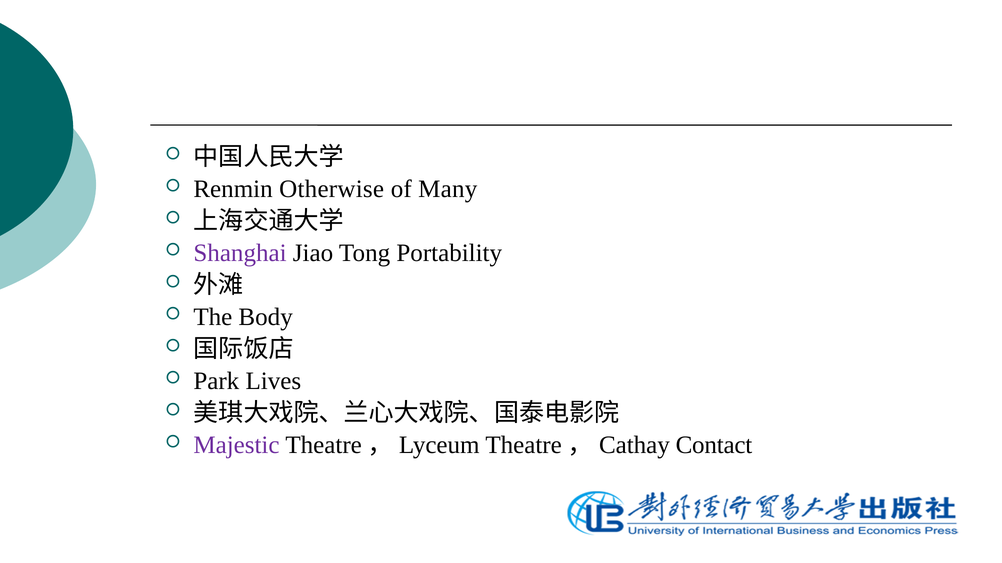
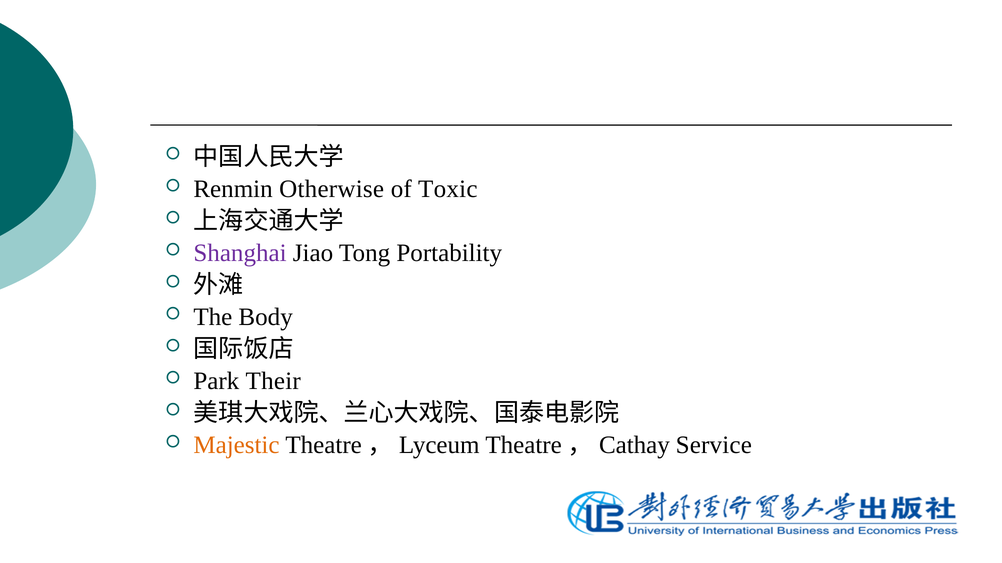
Many: Many -> Toxic
Lives: Lives -> Their
Majestic colour: purple -> orange
Contact: Contact -> Service
